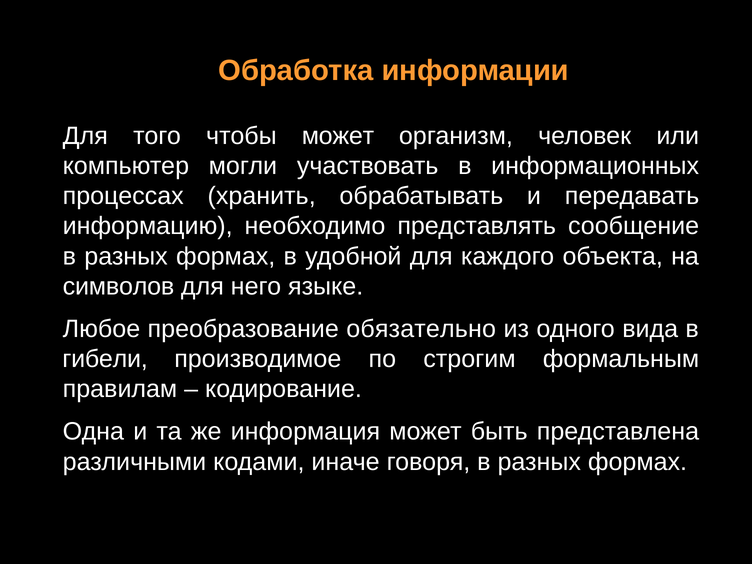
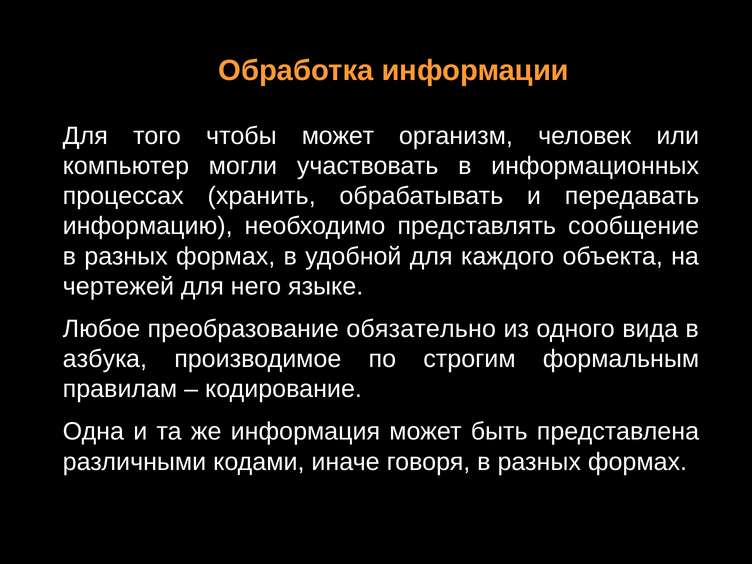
символов: символов -> чертежей
гибели: гибели -> азбука
